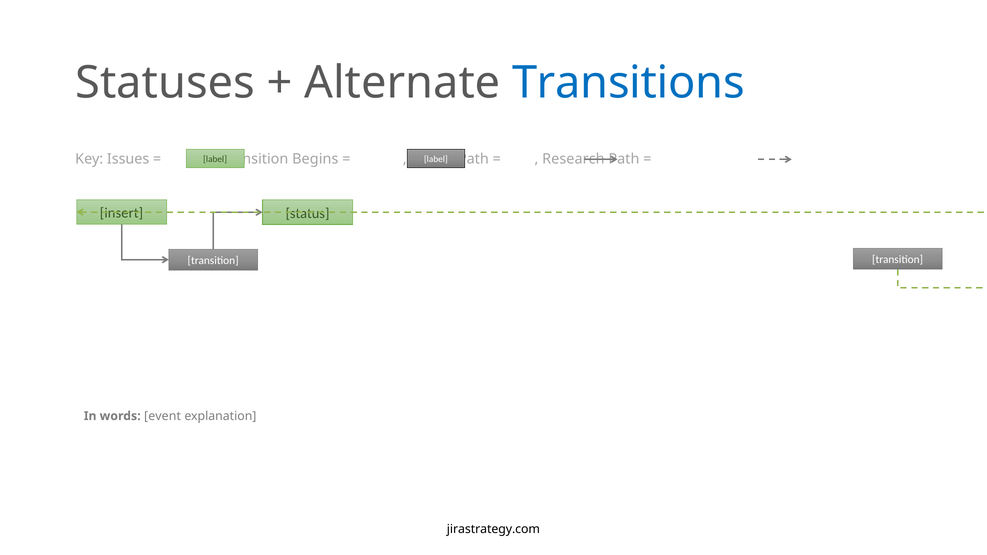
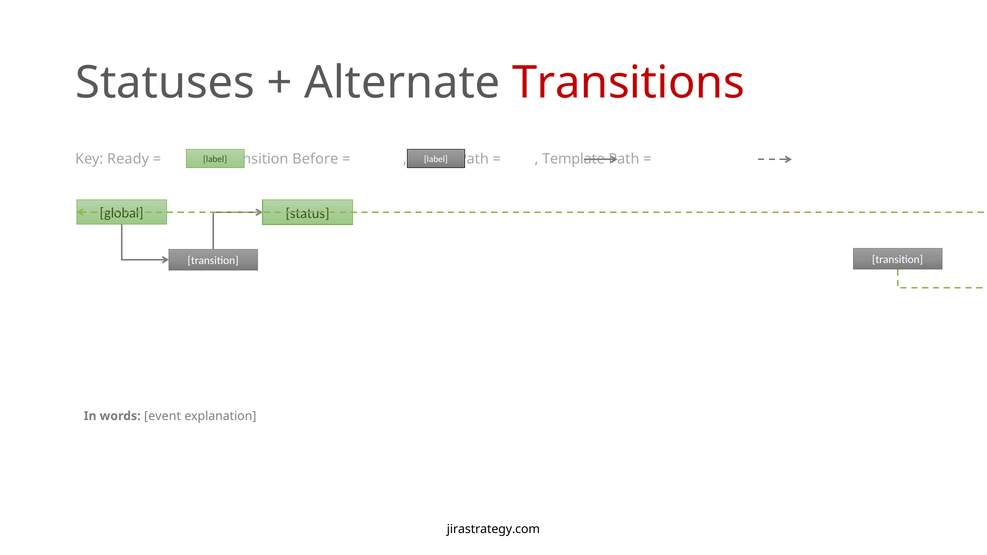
Transitions colour: blue -> red
Issues: Issues -> Ready
Begins: Begins -> Before
Research: Research -> Template
insert: insert -> global
